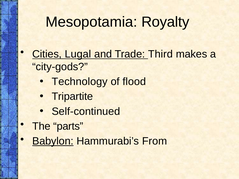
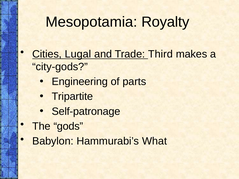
Technology: Technology -> Engineering
flood: flood -> parts
Self-continued: Self-continued -> Self-patronage
parts: parts -> gods
Babylon underline: present -> none
From: From -> What
